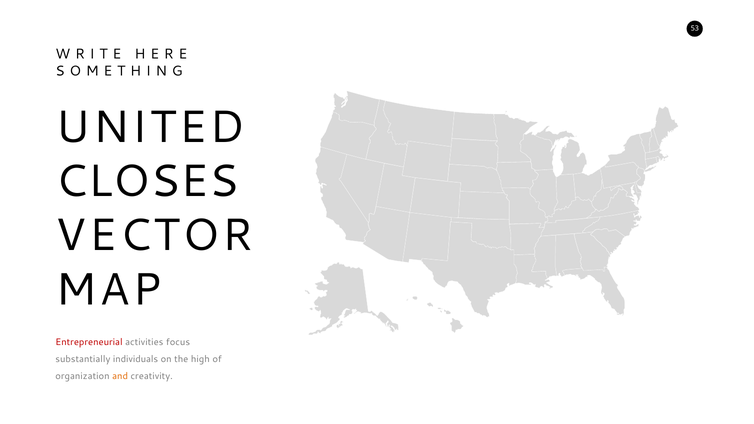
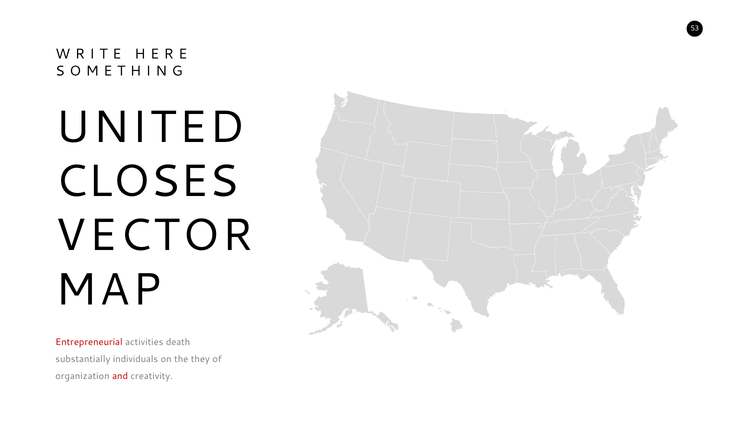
focus: focus -> death
high: high -> they
and colour: orange -> red
